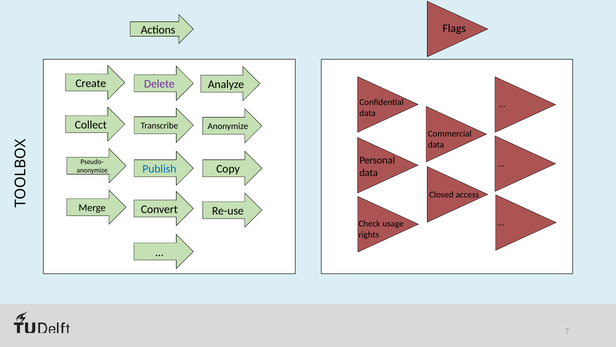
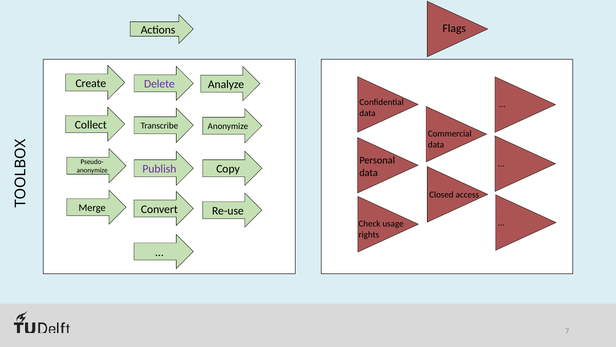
Publish colour: blue -> purple
